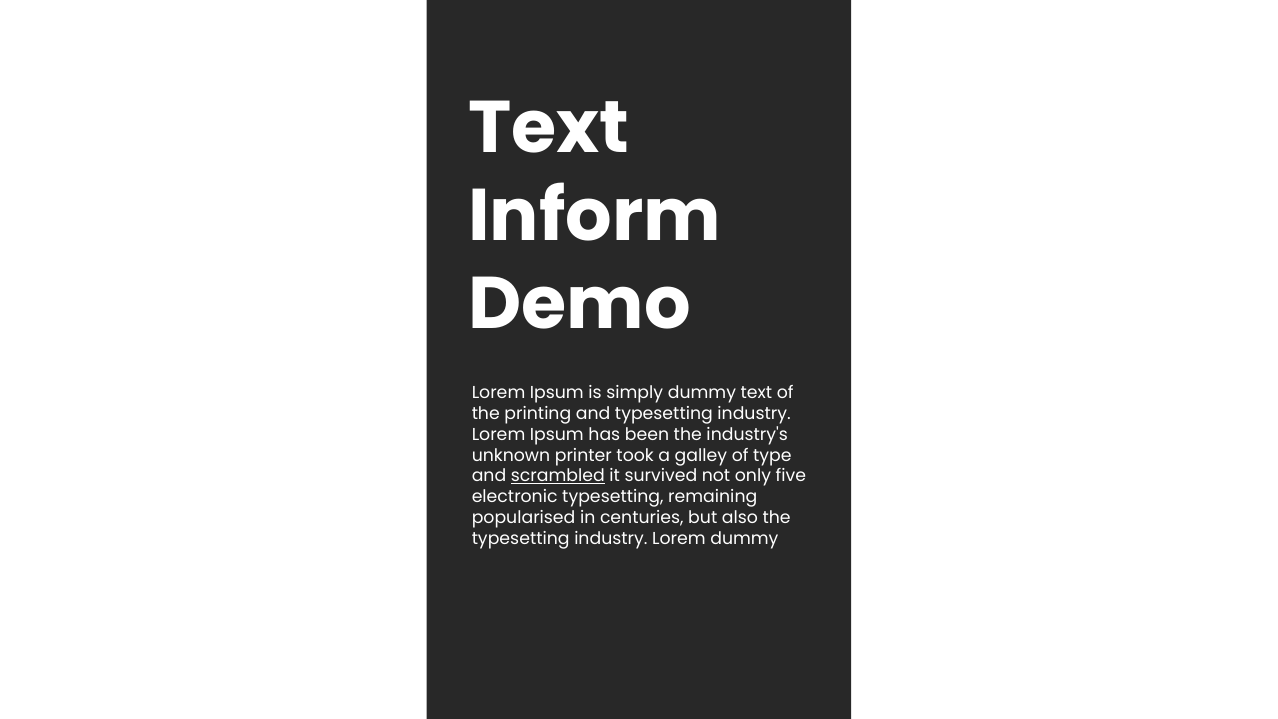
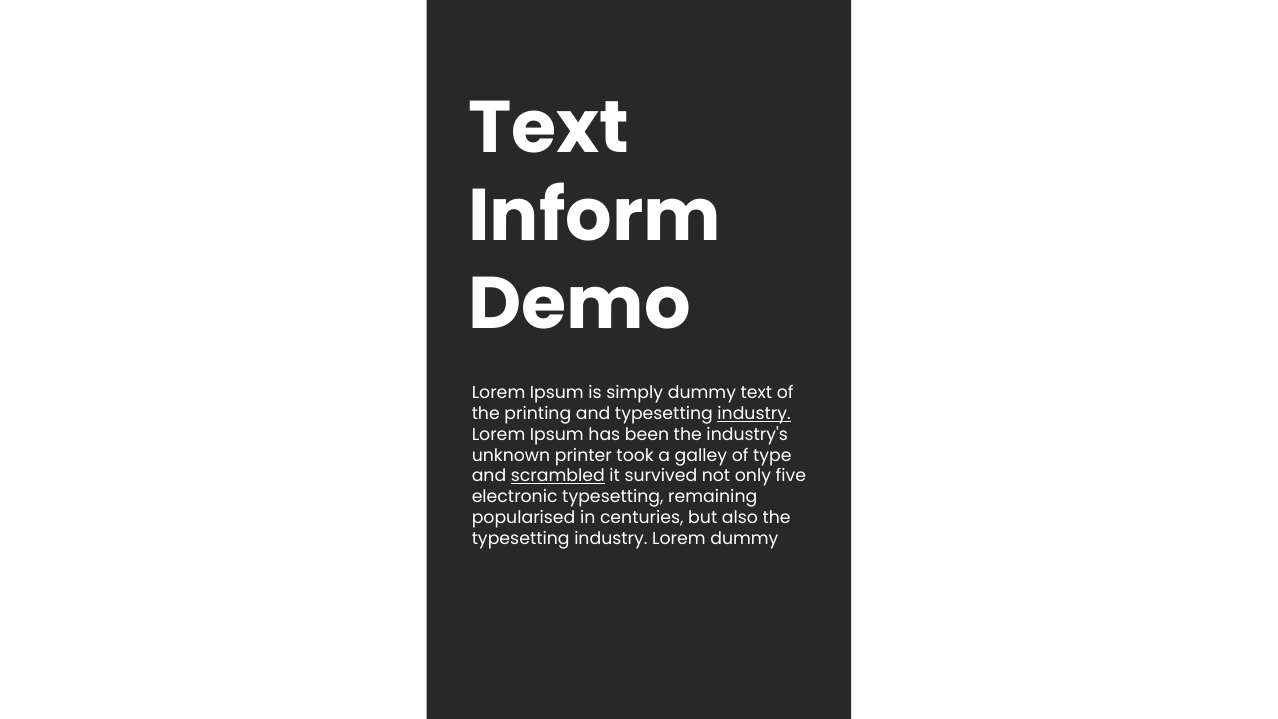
industry at (754, 414) underline: none -> present
